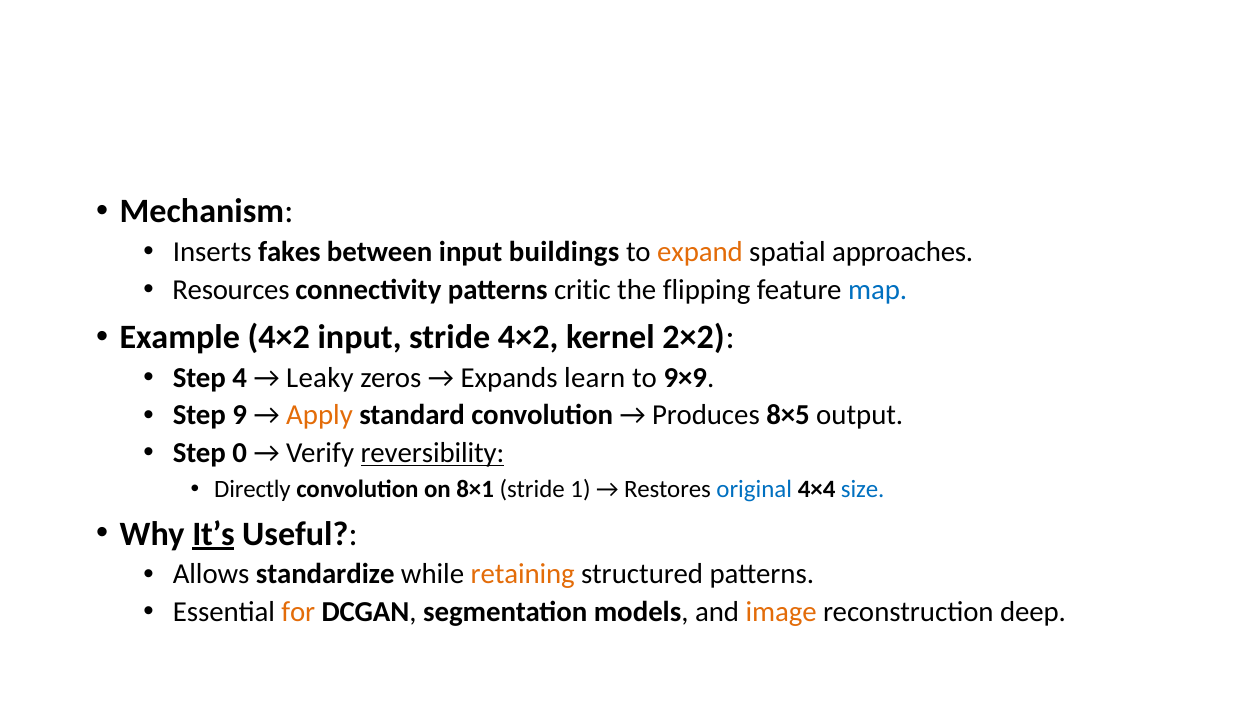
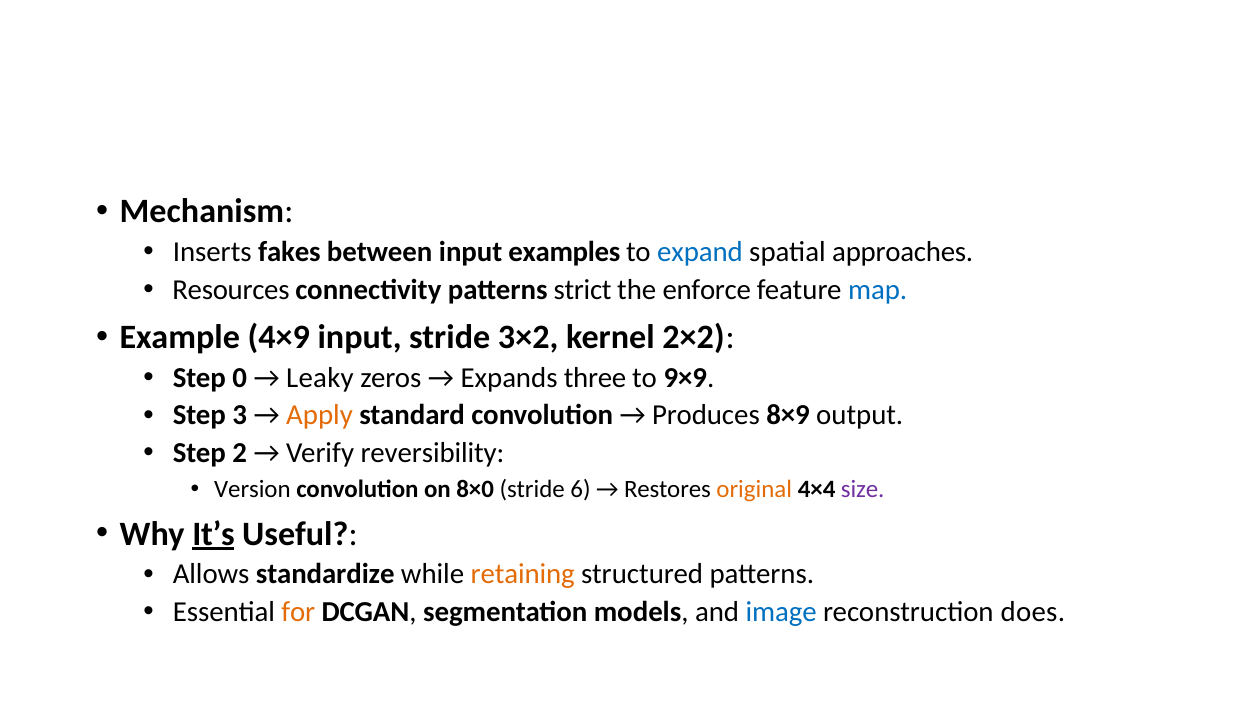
buildings: buildings -> examples
expand colour: orange -> blue
critic: critic -> strict
flipping: flipping -> enforce
Example 4×2: 4×2 -> 4×9
stride 4×2: 4×2 -> 3×2
4: 4 -> 0
learn: learn -> three
9: 9 -> 3
8×5: 8×5 -> 8×9
0: 0 -> 2
reversibility underline: present -> none
Directly: Directly -> Version
8×1: 8×1 -> 8×0
1: 1 -> 6
original colour: blue -> orange
size colour: blue -> purple
image colour: orange -> blue
deep: deep -> does
